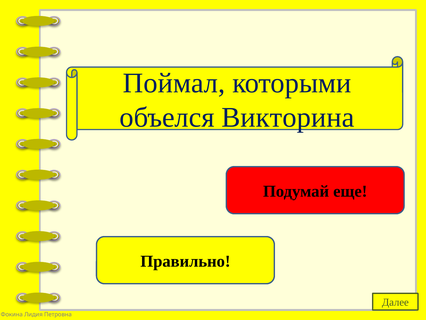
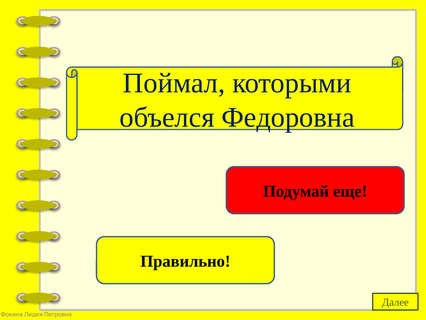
Викторина: Викторина -> Федоровна
